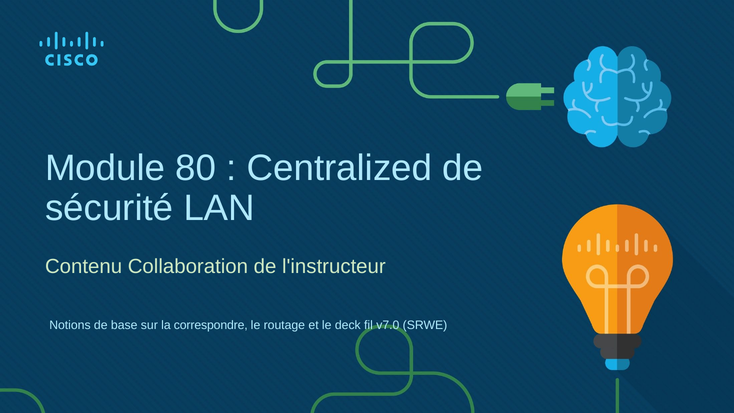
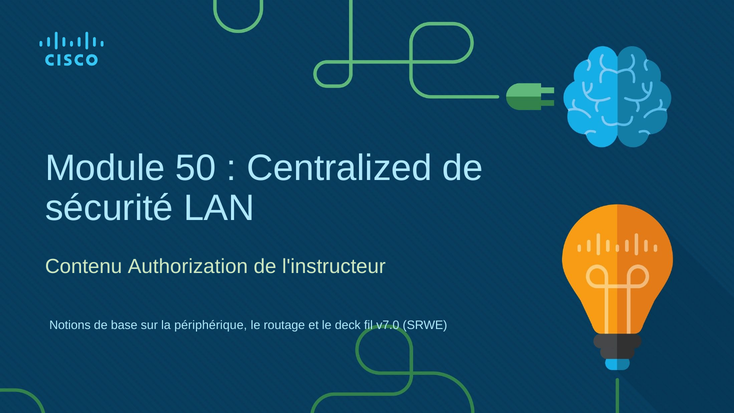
80: 80 -> 50
Collaboration: Collaboration -> Authorization
correspondre: correspondre -> périphérique
